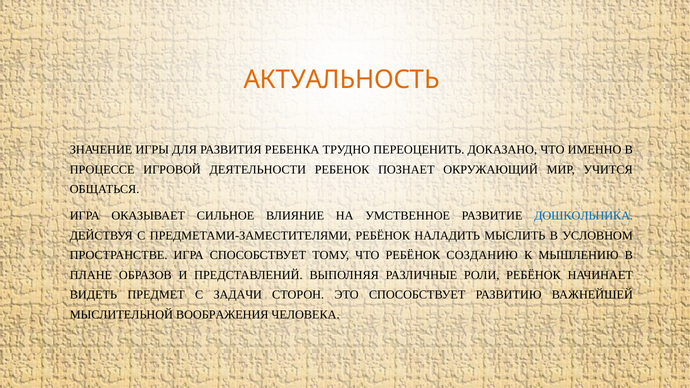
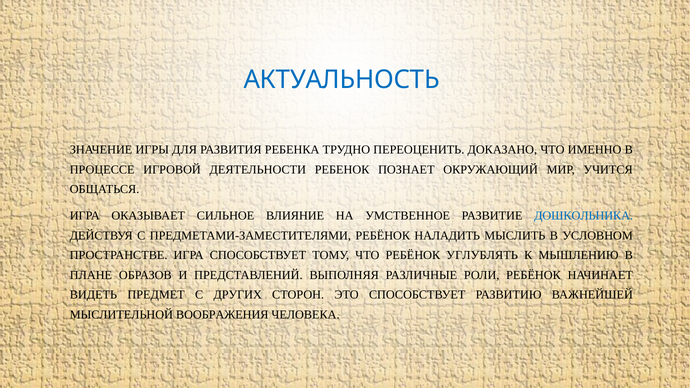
АКТУАЛЬНОСТЬ colour: orange -> blue
СОЗДАНИЮ: СОЗДАНИЮ -> УГЛУБЛЯТЬ
ЗАДАЧИ: ЗАДАЧИ -> ДРУГИХ
